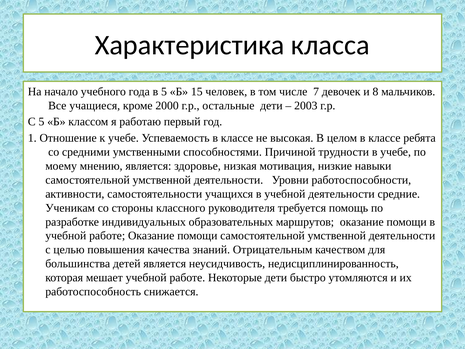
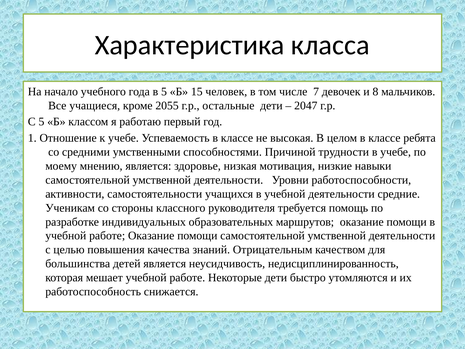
2000: 2000 -> 2055
2003: 2003 -> 2047
